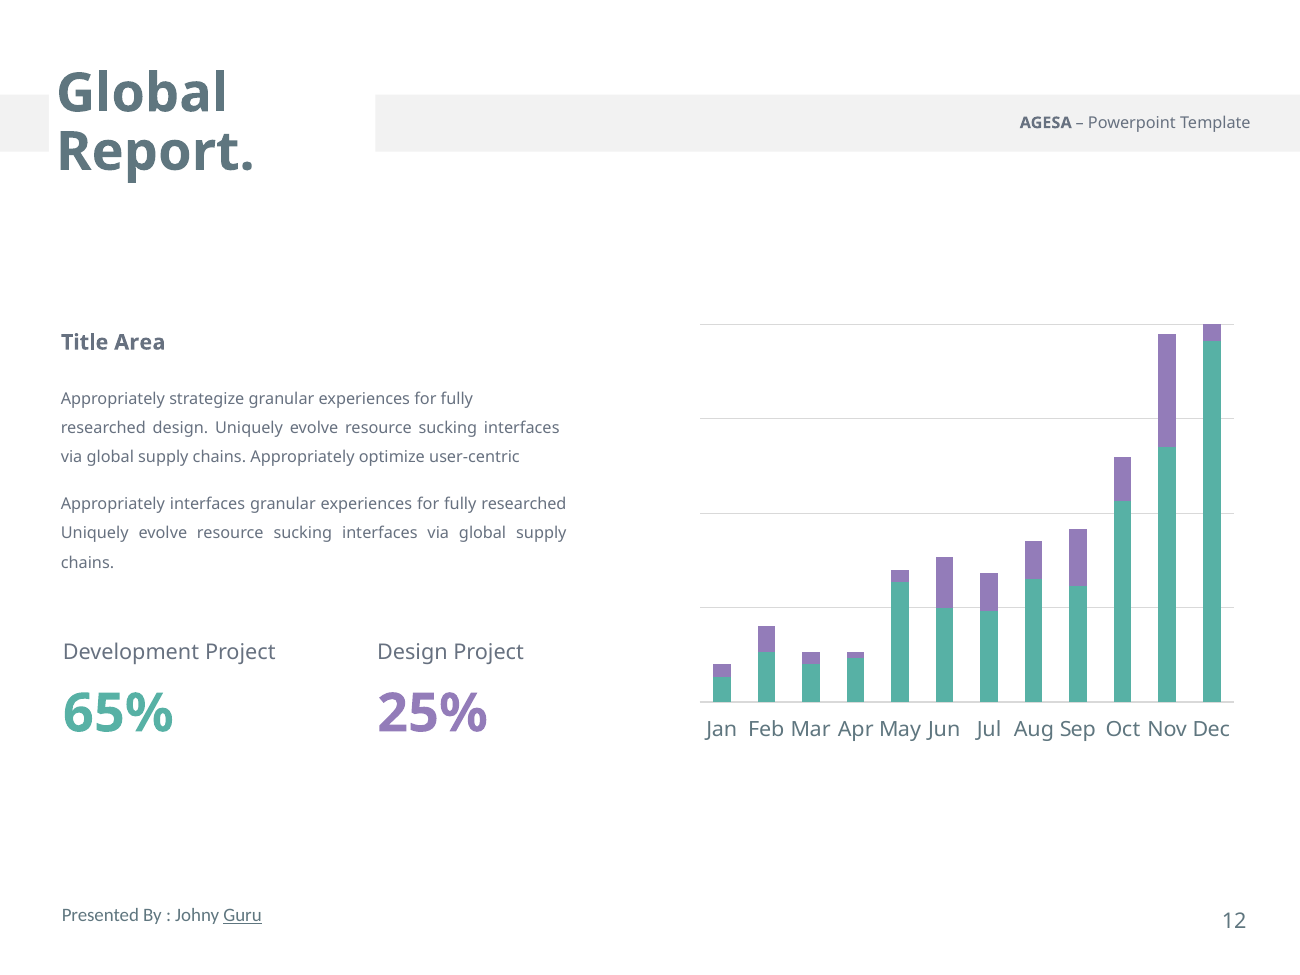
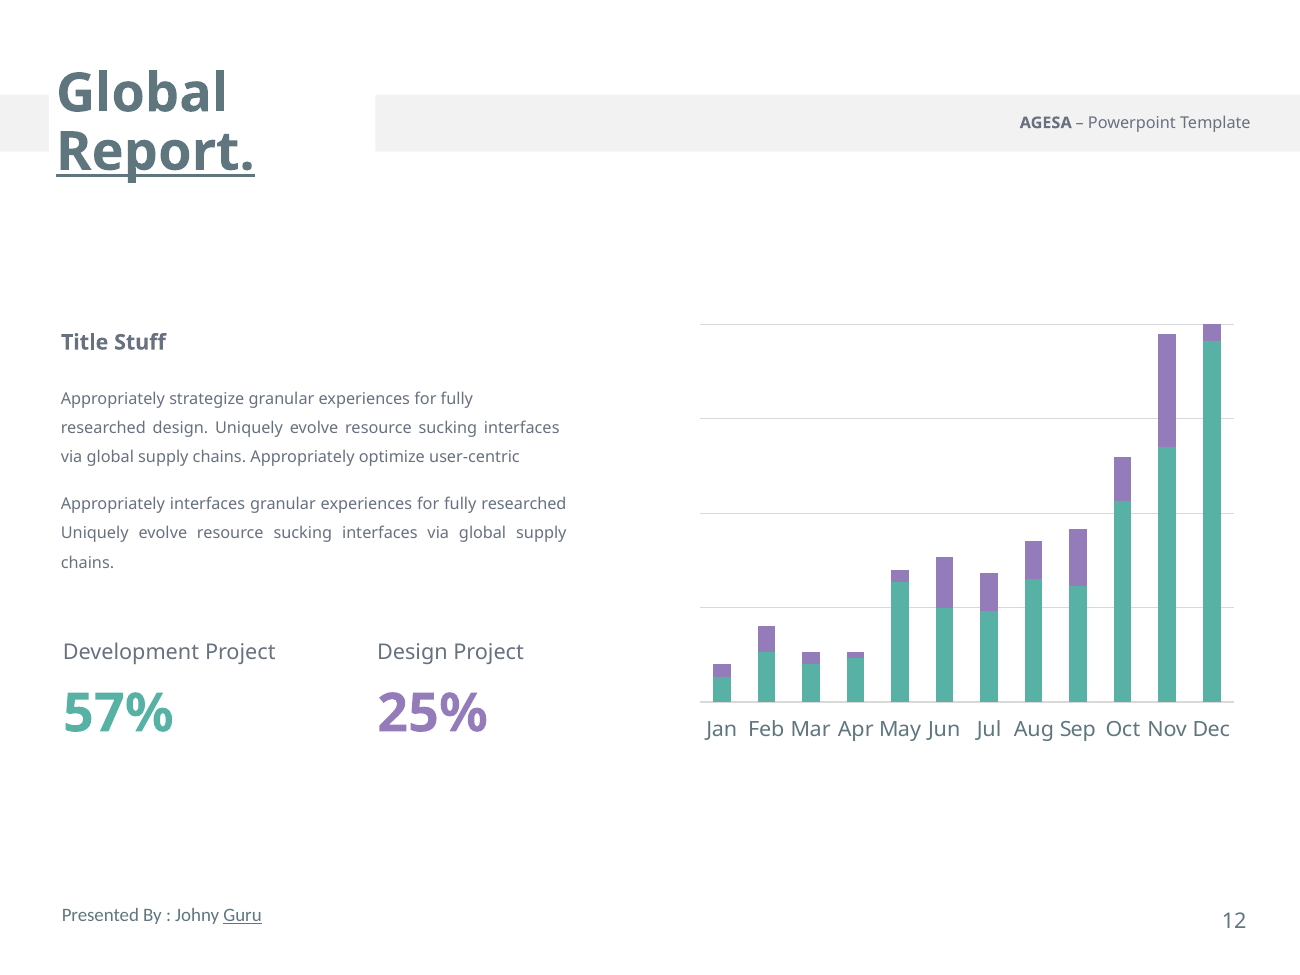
Report underline: none -> present
Area: Area -> Stuff
65%: 65% -> 57%
